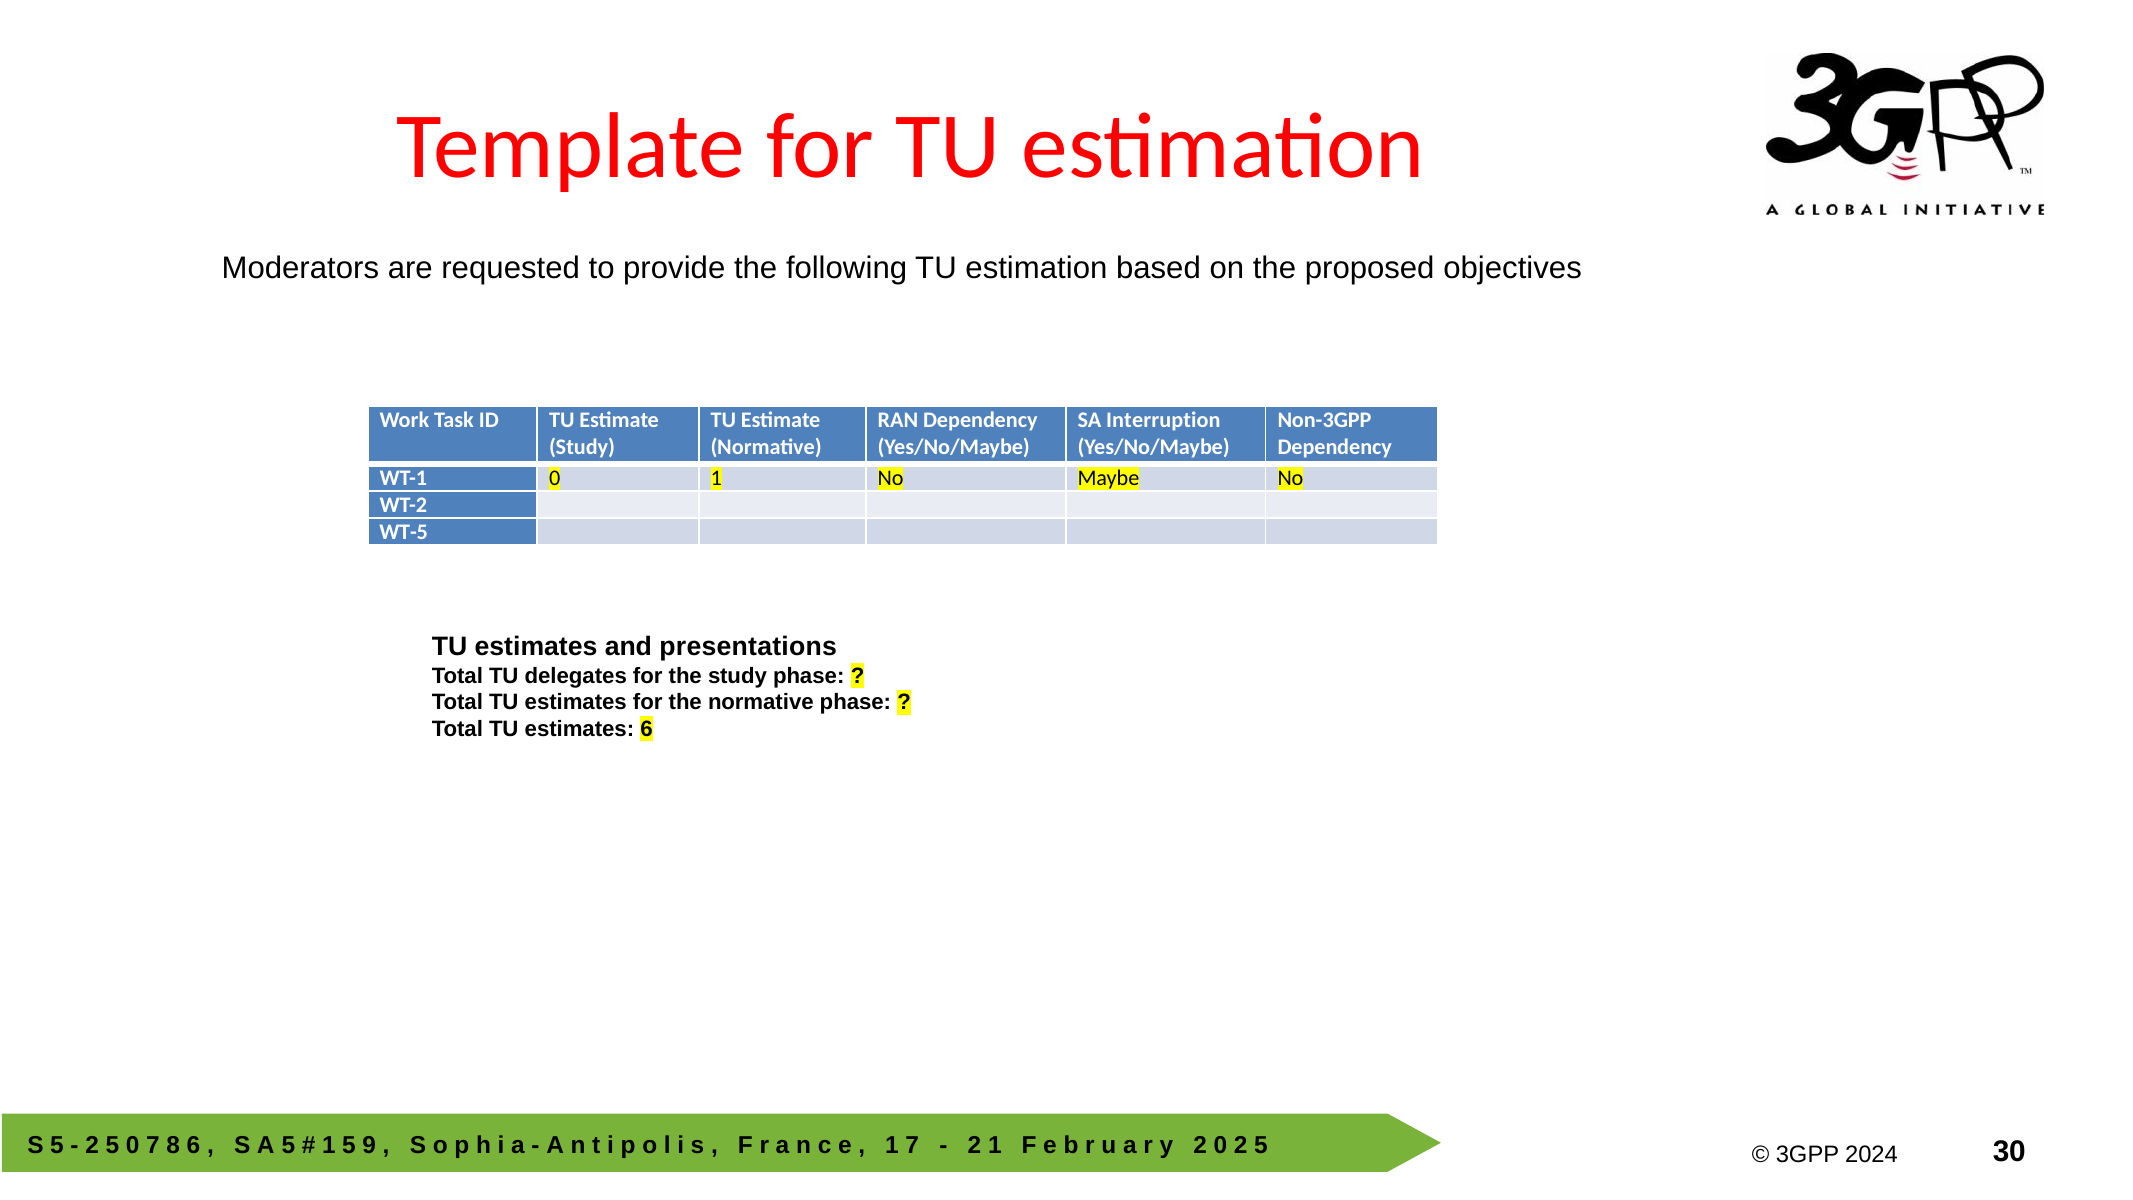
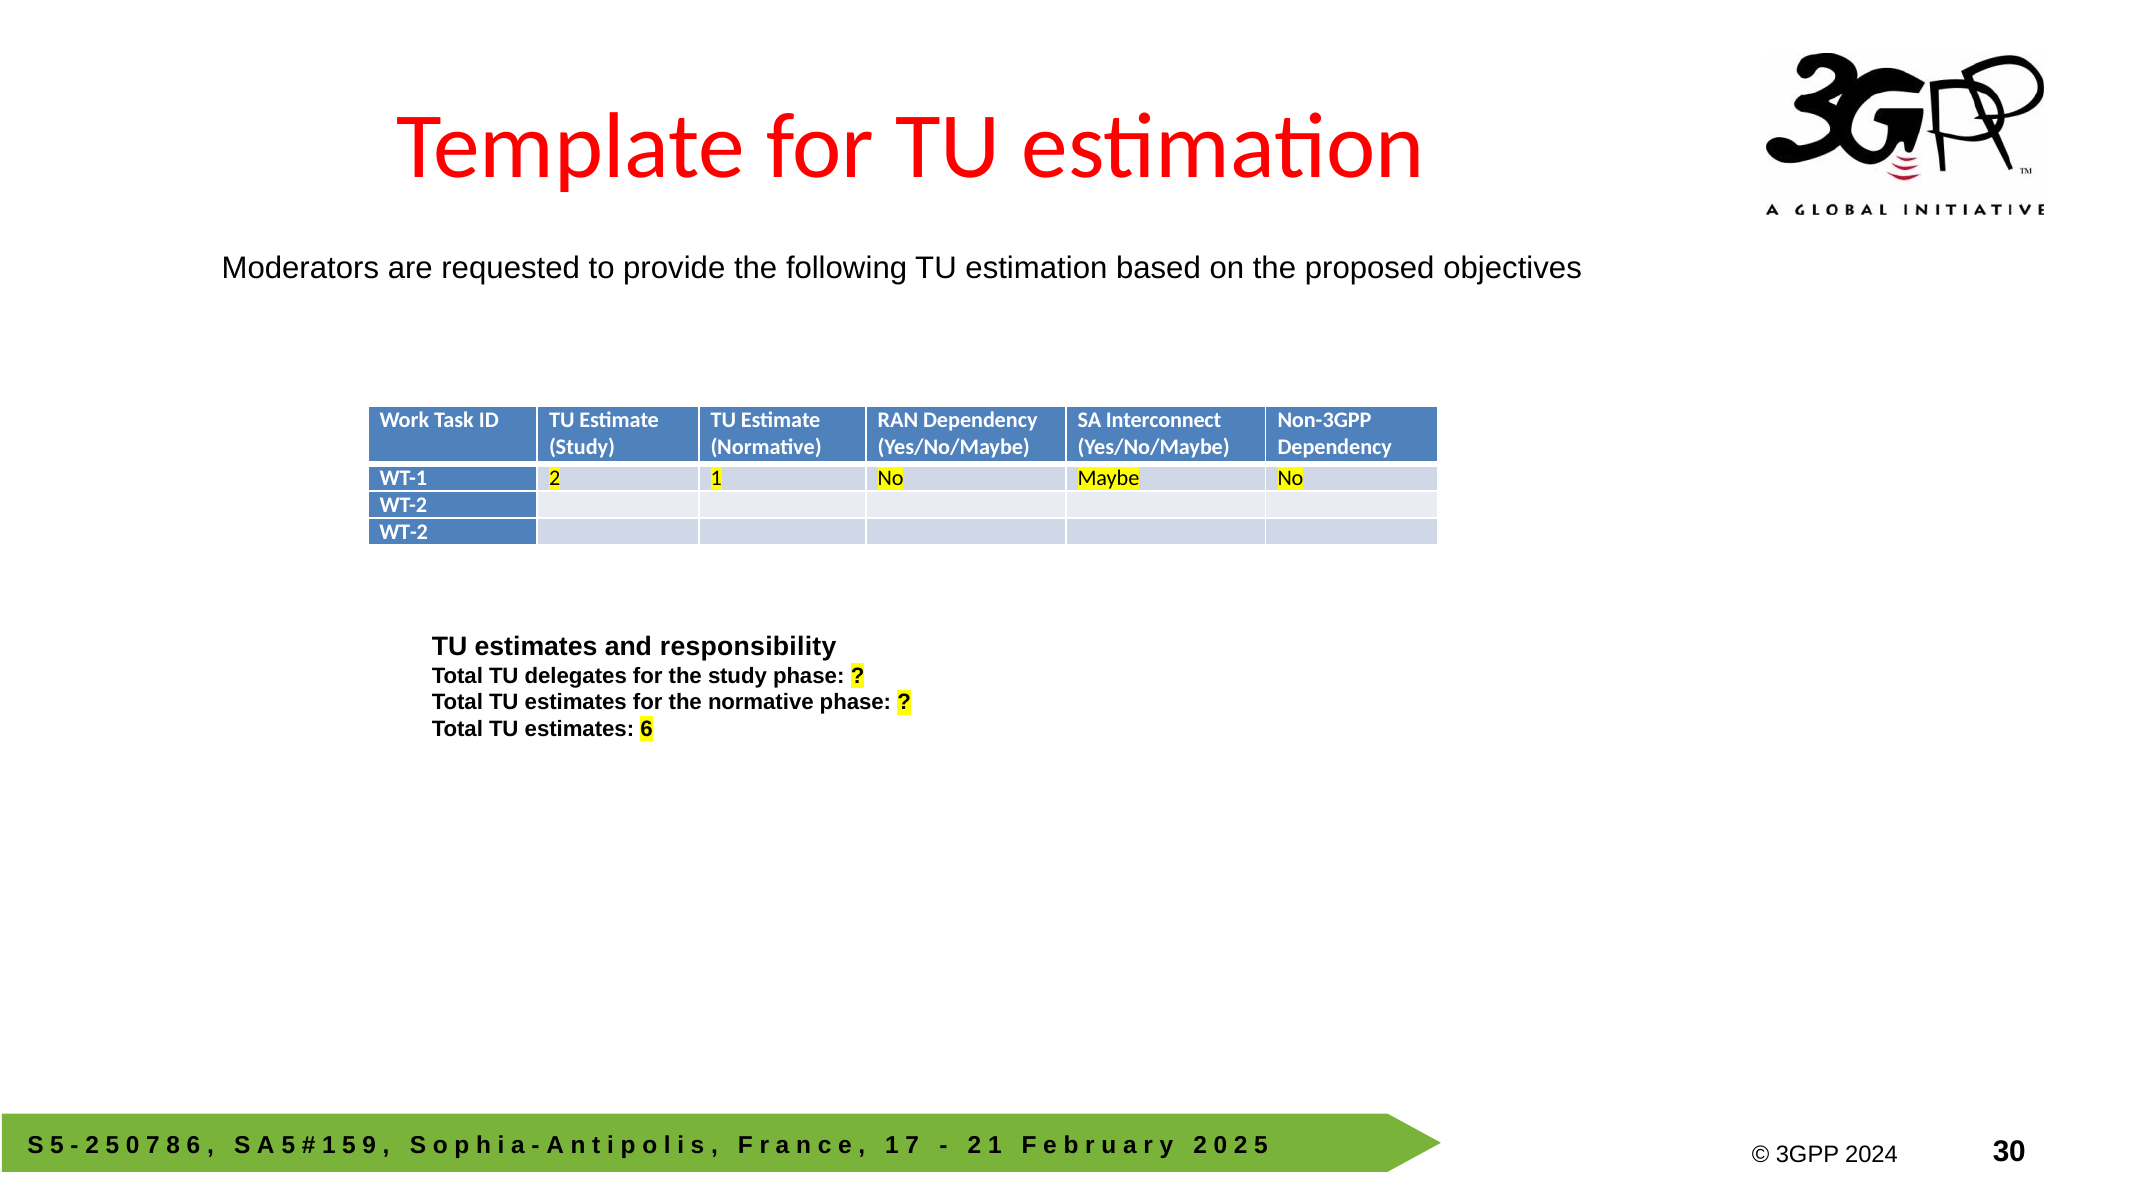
Interruption: Interruption -> Interconnect
WT-1 0: 0 -> 2
WT-5 at (404, 532): WT-5 -> WT-2
presentations: presentations -> responsibility
